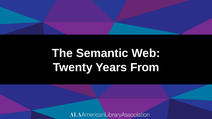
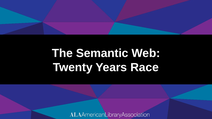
From: From -> Race
